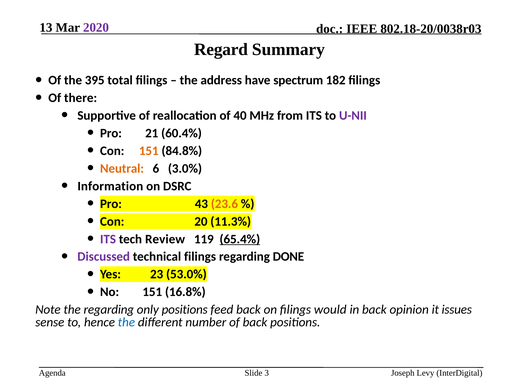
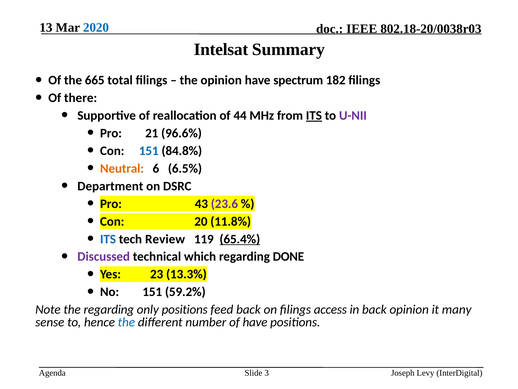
2020 colour: purple -> blue
Regard: Regard -> Intelsat
395: 395 -> 665
the address: address -> opinion
40: 40 -> 44
ITS at (314, 115) underline: none -> present
60.4%: 60.4% -> 96.6%
151 at (149, 151) colour: orange -> blue
3.0%: 3.0% -> 6.5%
Information: Information -> Department
23.6 colour: orange -> purple
11.3%: 11.3% -> 11.8%
ITS at (108, 239) colour: purple -> blue
technical filings: filings -> which
53.0%: 53.0% -> 13.3%
16.8%: 16.8% -> 59.2%
would: would -> access
issues: issues -> many
of back: back -> have
